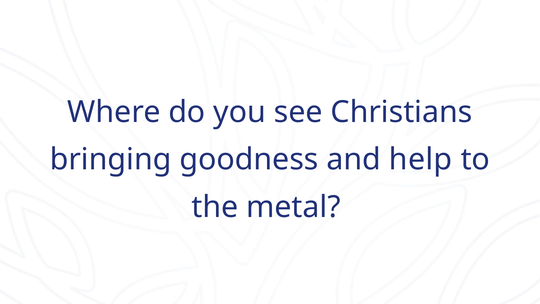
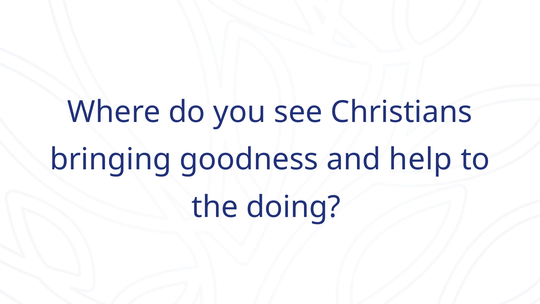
metal: metal -> doing
